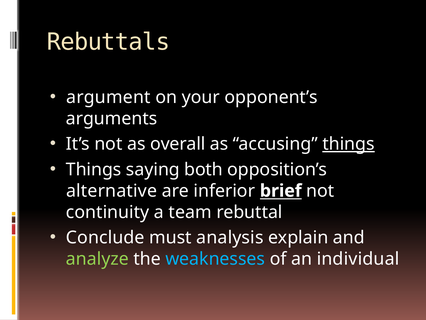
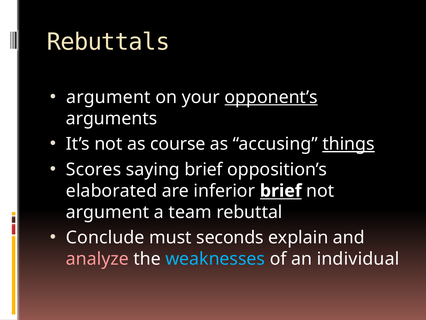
opponent’s underline: none -> present
overall: overall -> course
Things at (94, 169): Things -> Scores
saying both: both -> brief
alternative: alternative -> elaborated
continuity at (108, 212): continuity -> argument
analysis: analysis -> seconds
analyze colour: light green -> pink
